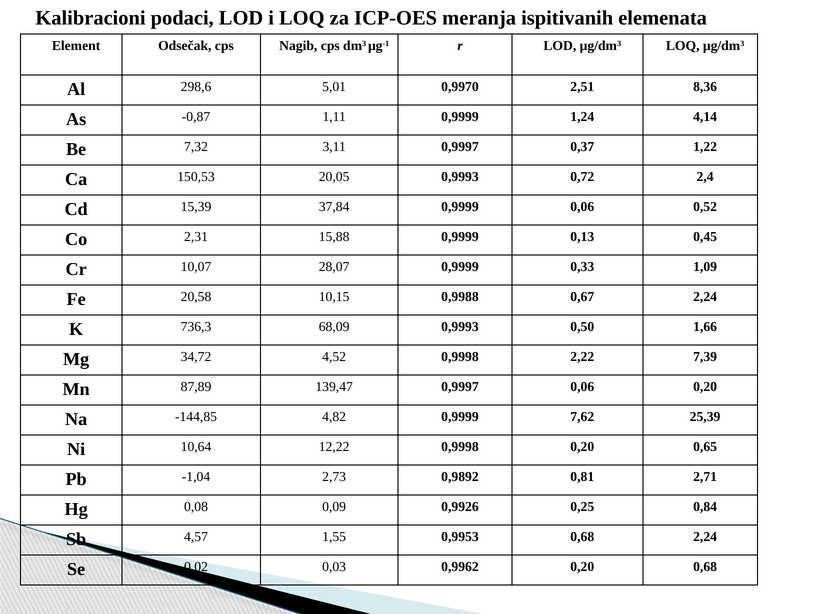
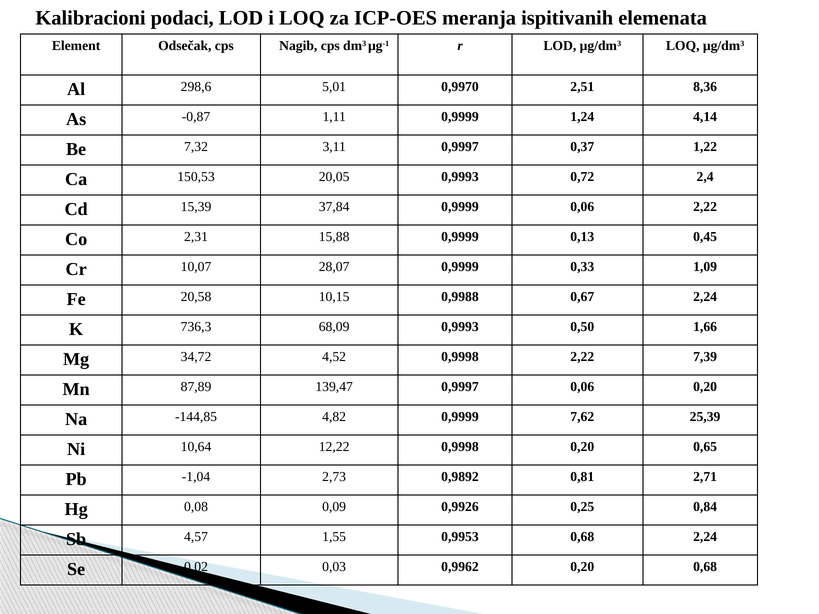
0,06 0,52: 0,52 -> 2,22
